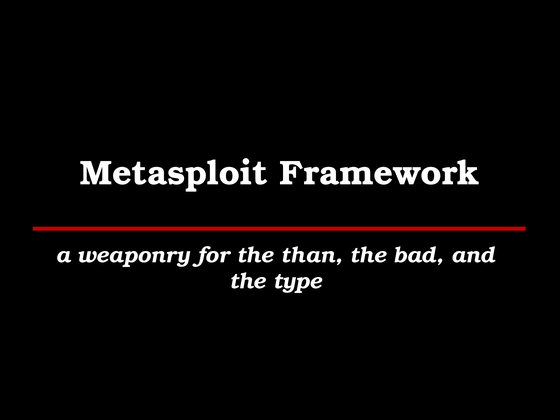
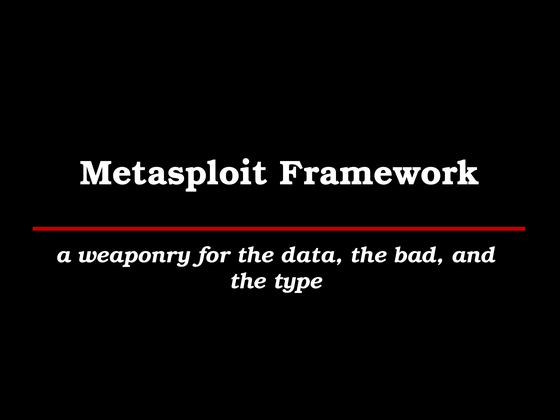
than: than -> data
